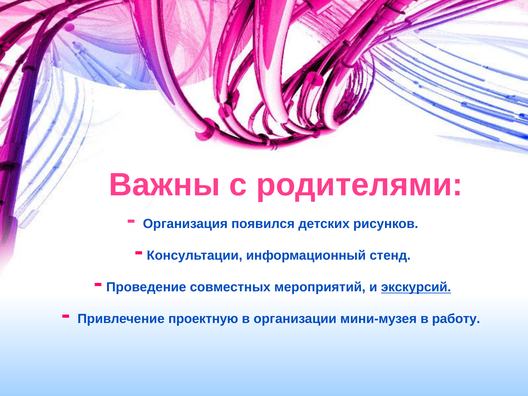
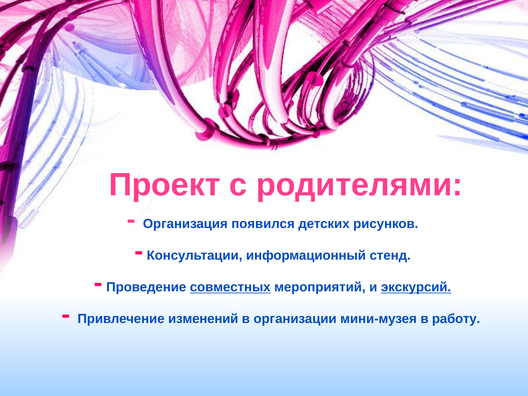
Важны: Важны -> Проект
совместных underline: none -> present
проектную: проектную -> изменений
